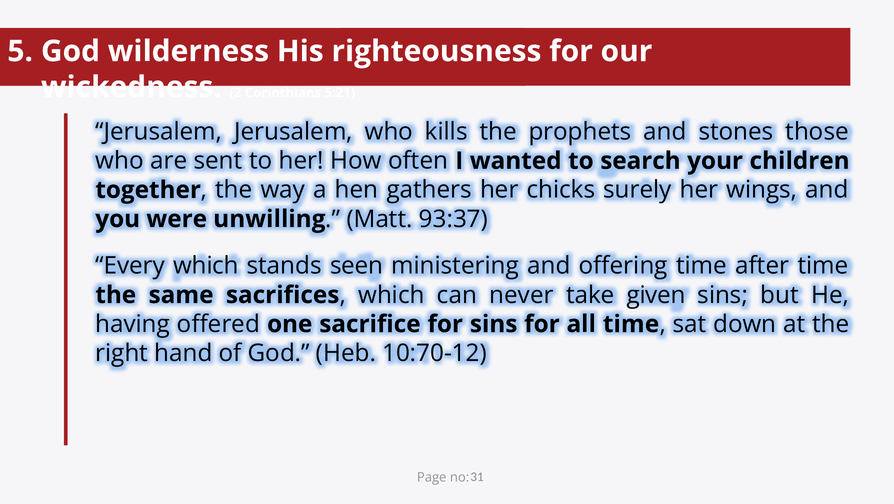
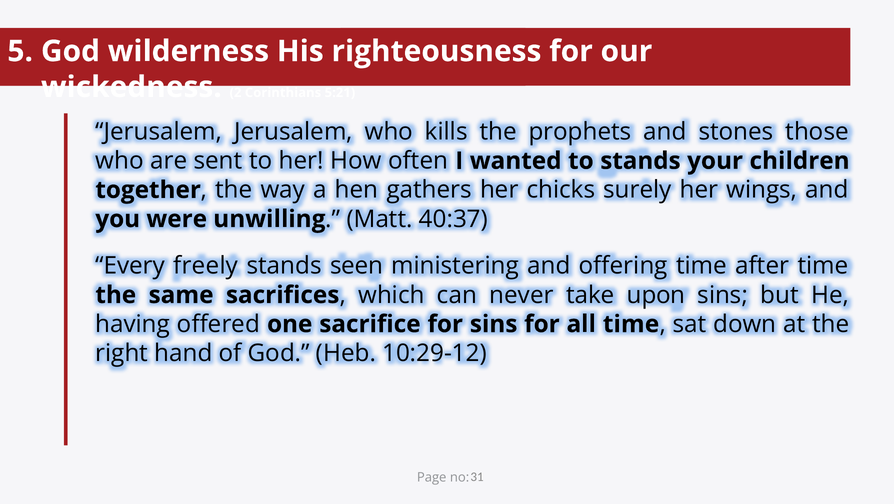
to search: search -> stands
93:37: 93:37 -> 40:37
Every which: which -> freely
given: given -> upon
10:70-12: 10:70-12 -> 10:29-12
